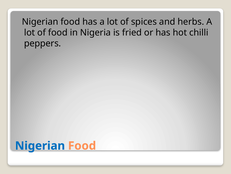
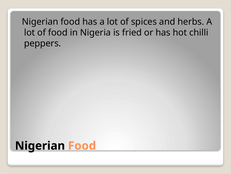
Nigerian at (40, 145) colour: blue -> black
